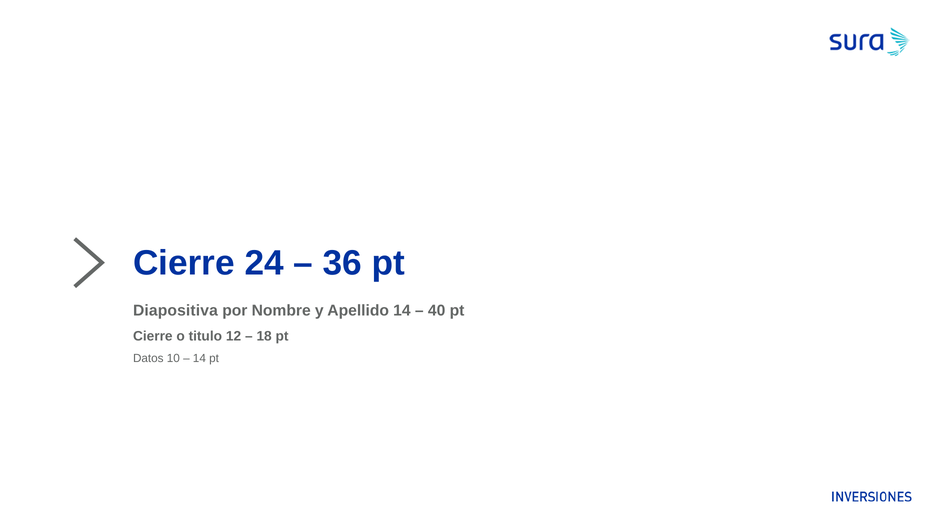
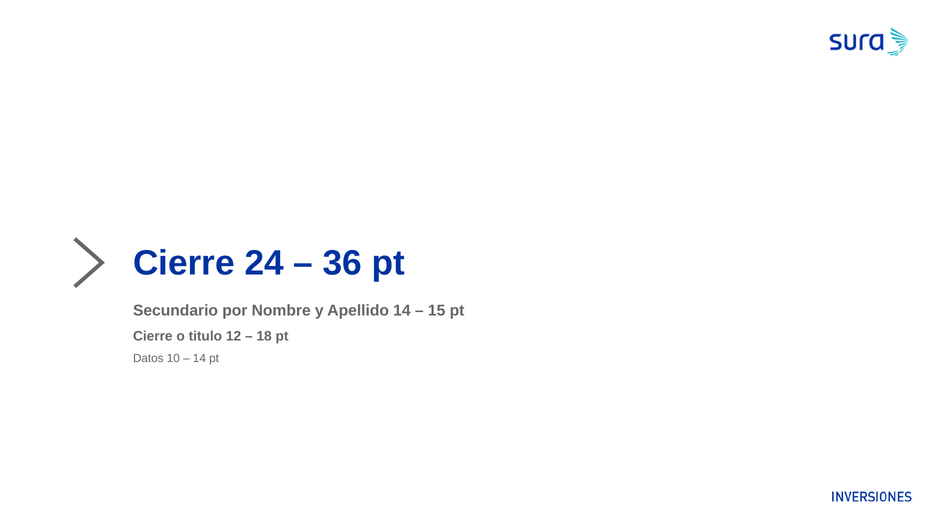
Diapositiva: Diapositiva -> Secundario
40: 40 -> 15
